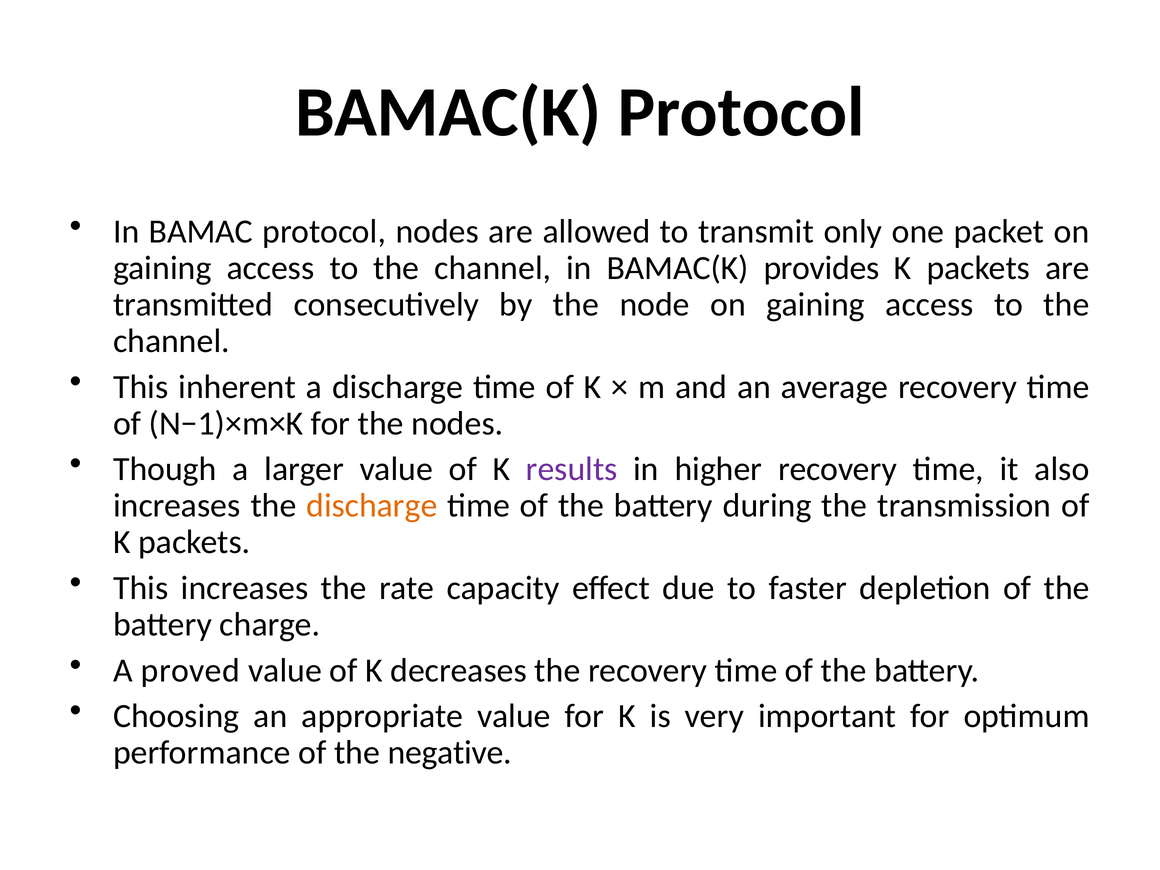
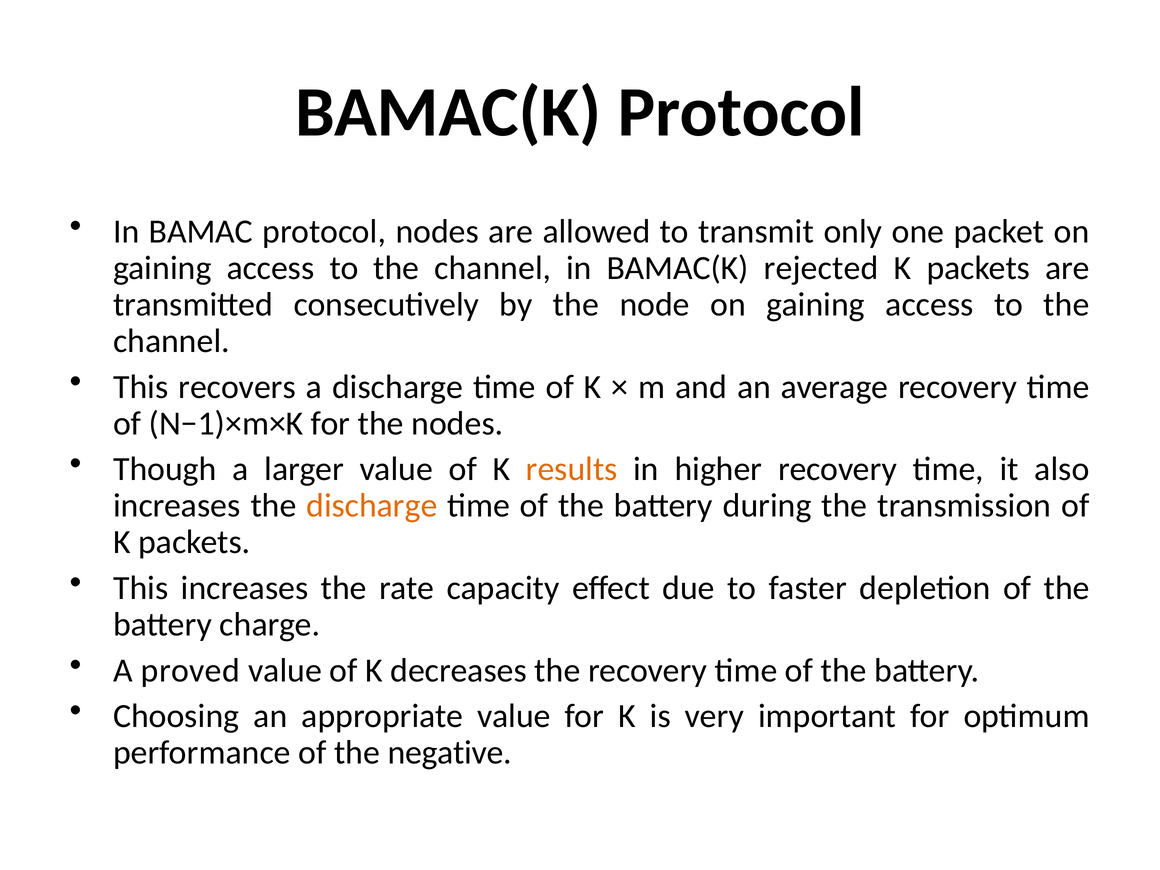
provides: provides -> rejected
inherent: inherent -> recovers
results colour: purple -> orange
